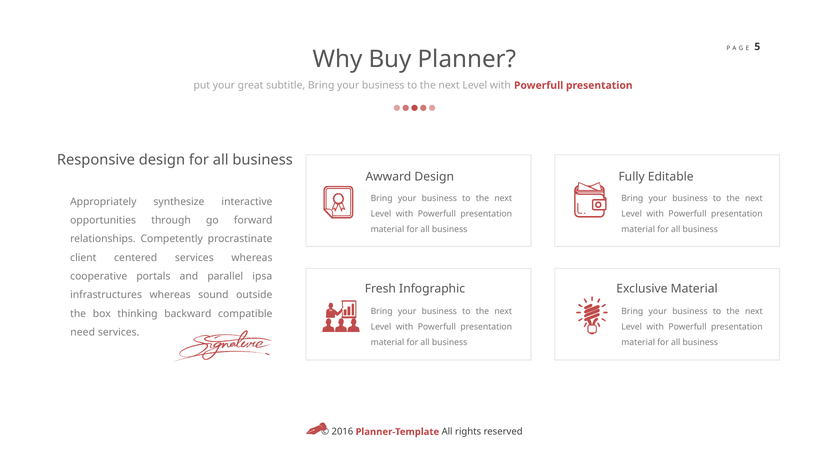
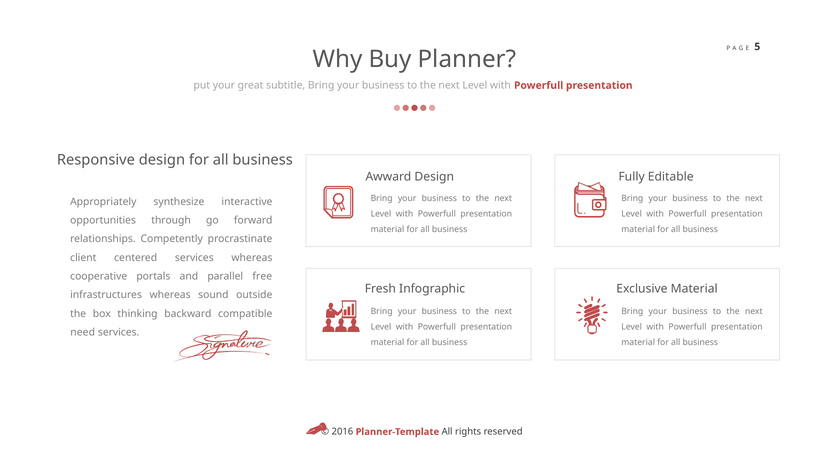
ipsa: ipsa -> free
